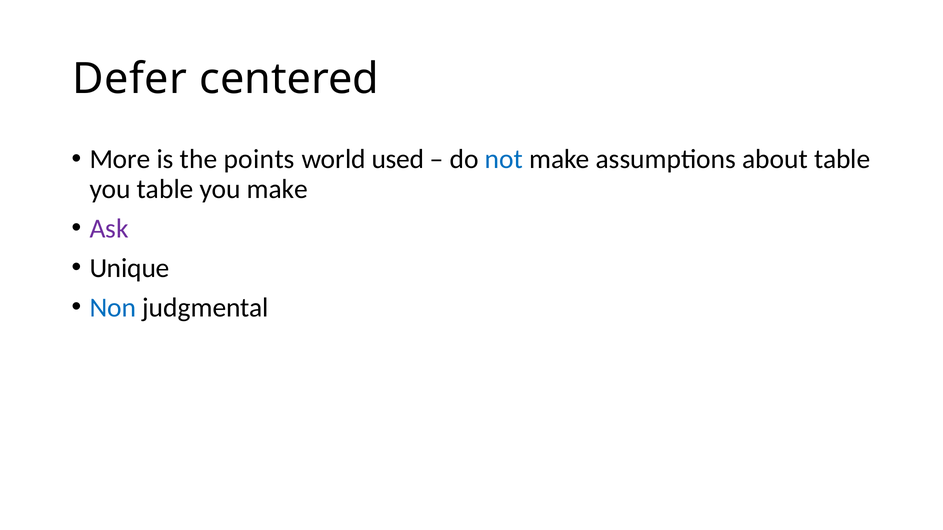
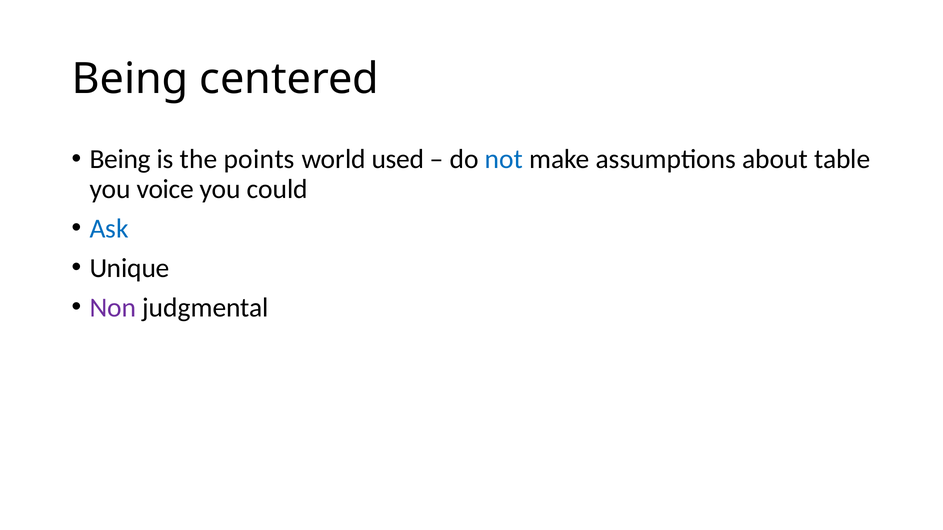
Defer at (130, 79): Defer -> Being
More at (120, 159): More -> Being
you table: table -> voice
you make: make -> could
Ask colour: purple -> blue
Non colour: blue -> purple
